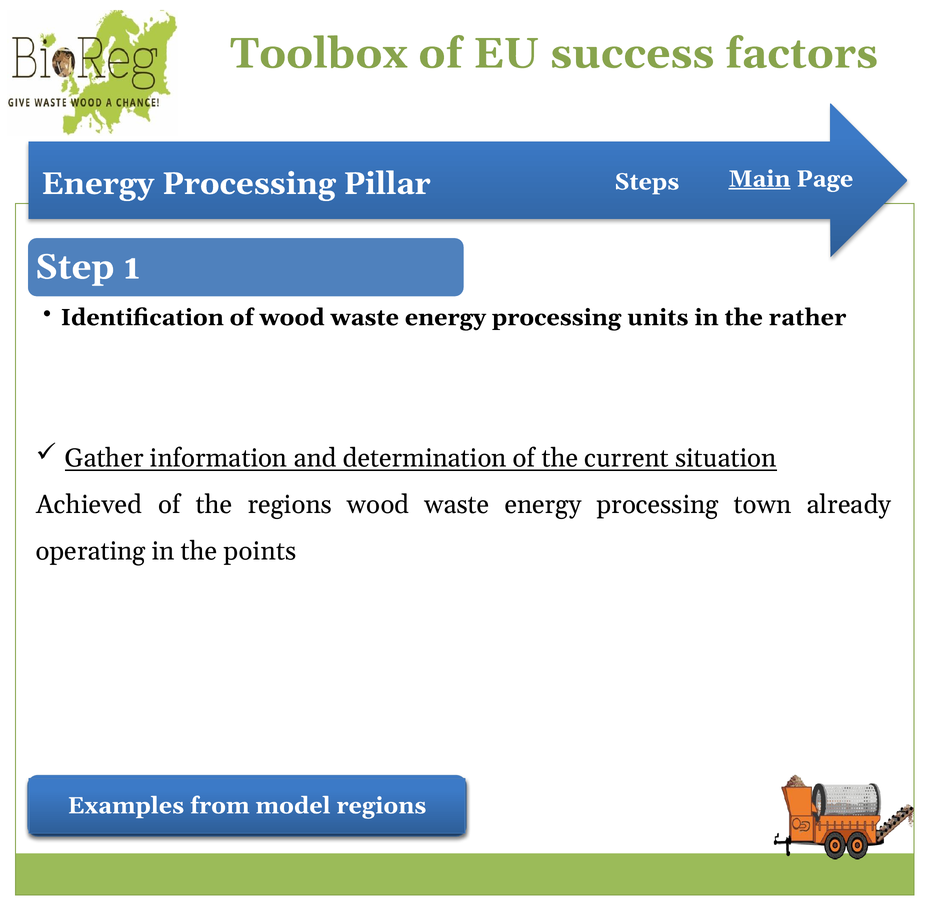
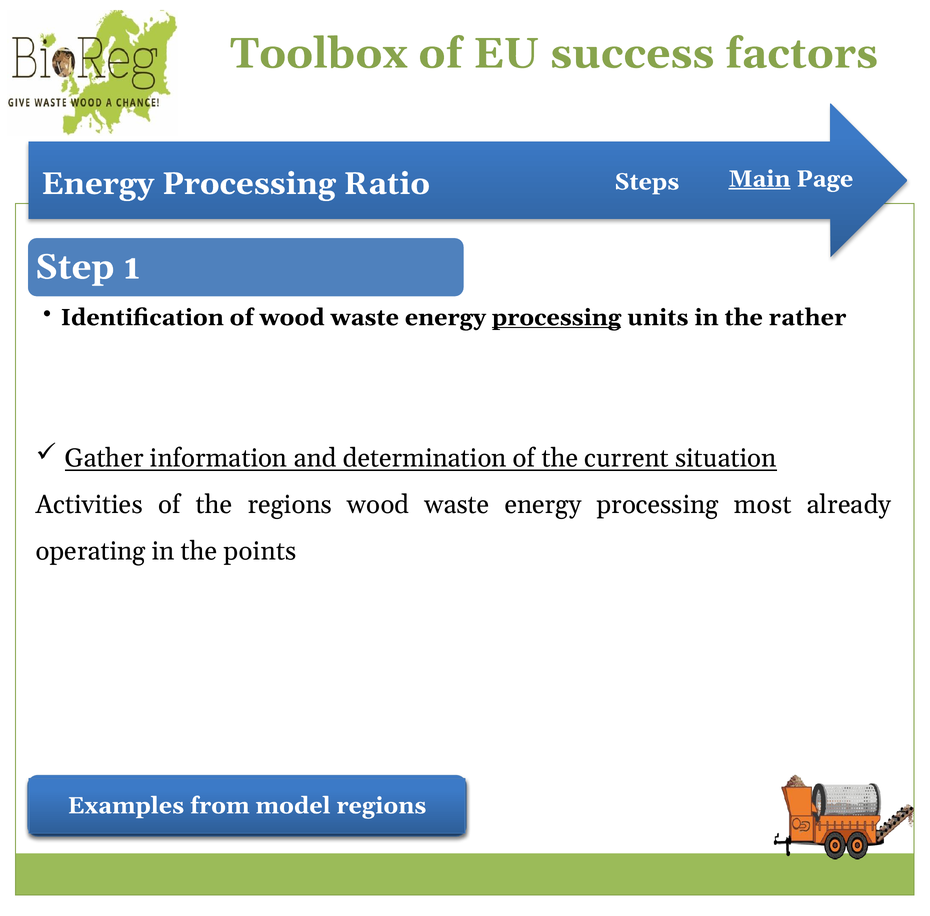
Pillar: Pillar -> Ratio
processing at (557, 317) underline: none -> present
Achieved: Achieved -> Activities
town: town -> most
